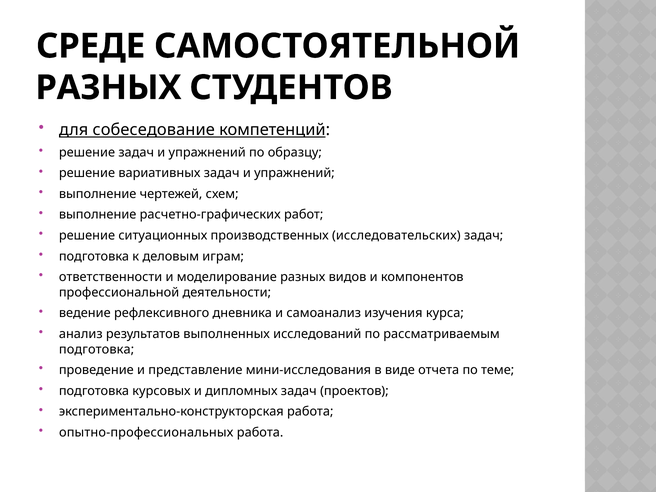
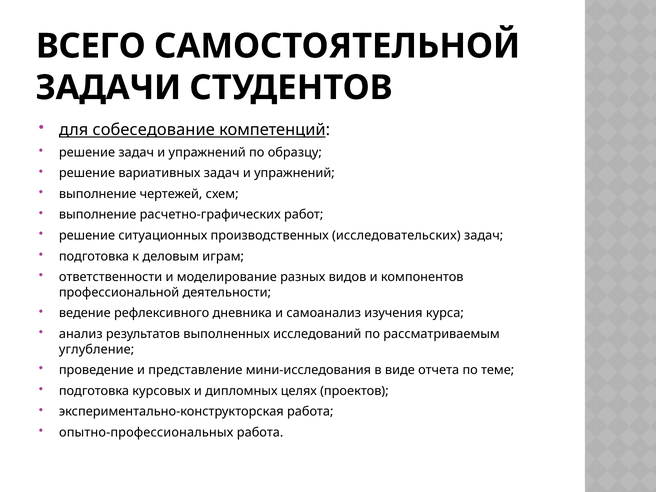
СРЕДЕ: СРЕДЕ -> ВСЕГО
РАЗНЫХ at (108, 88): РАЗНЫХ -> ЗАДАЧИ
подготовка at (97, 349): подготовка -> углубление
дипломных задач: задач -> целях
